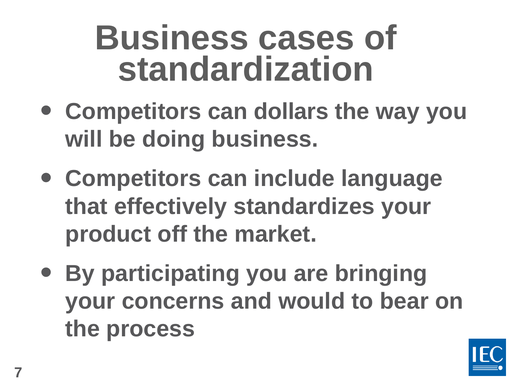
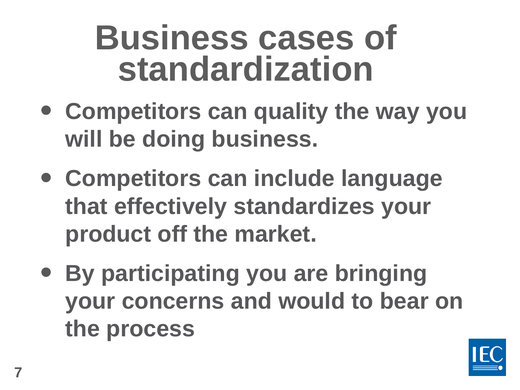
dollars: dollars -> quality
